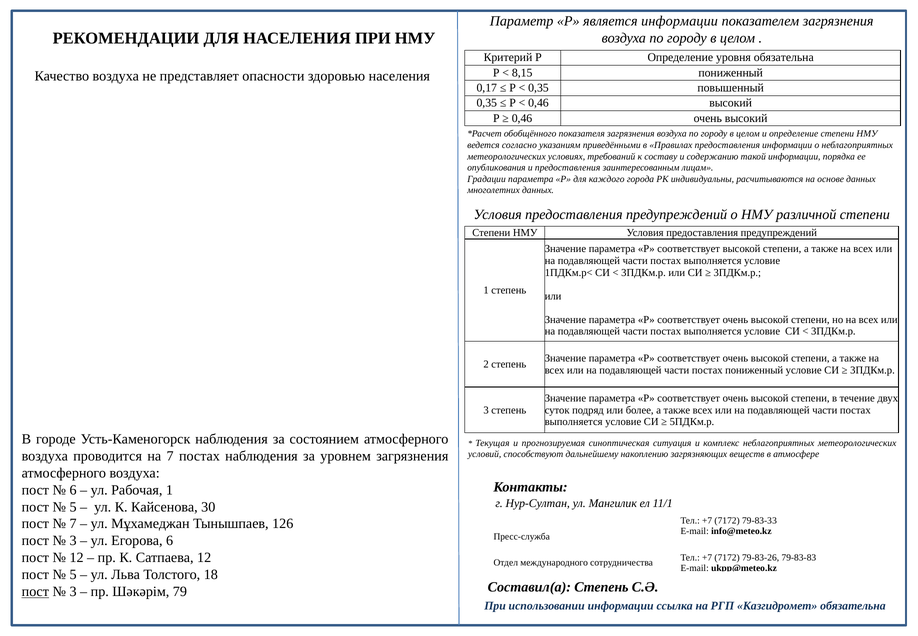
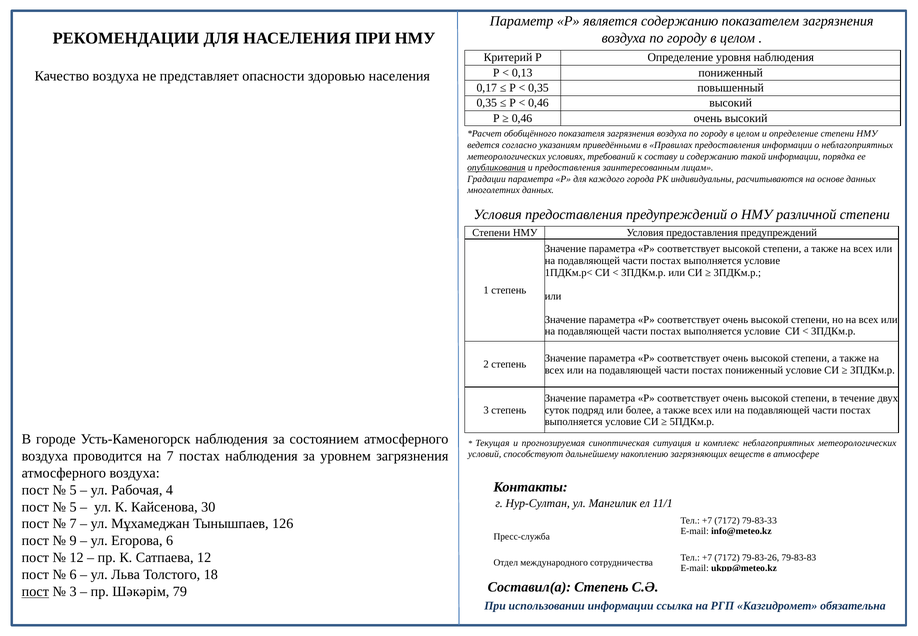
является информации: информации -> содержанию
уровня обязательна: обязательна -> наблюдения
8,15: 8,15 -> 0,13
опубликования underline: none -> present
6 at (73, 490): 6 -> 5
Рабочая 1: 1 -> 4
3 at (73, 540): 3 -> 9
5 at (73, 574): 5 -> 6
